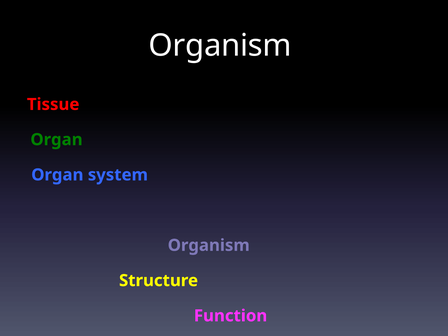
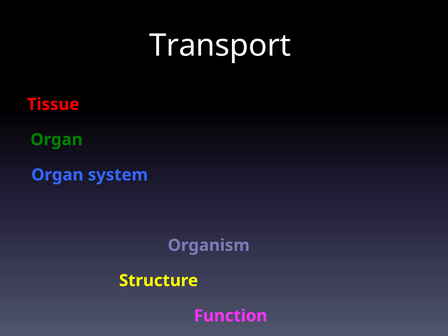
Organism at (220, 45): Organism -> Transport
